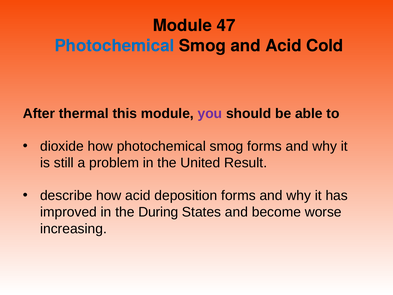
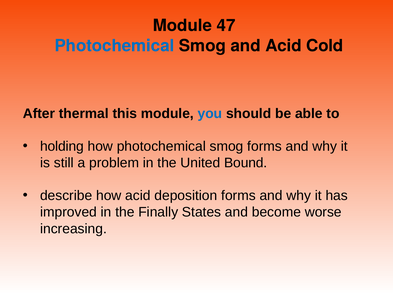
you colour: purple -> blue
dioxide: dioxide -> holding
Result: Result -> Bound
During: During -> Finally
